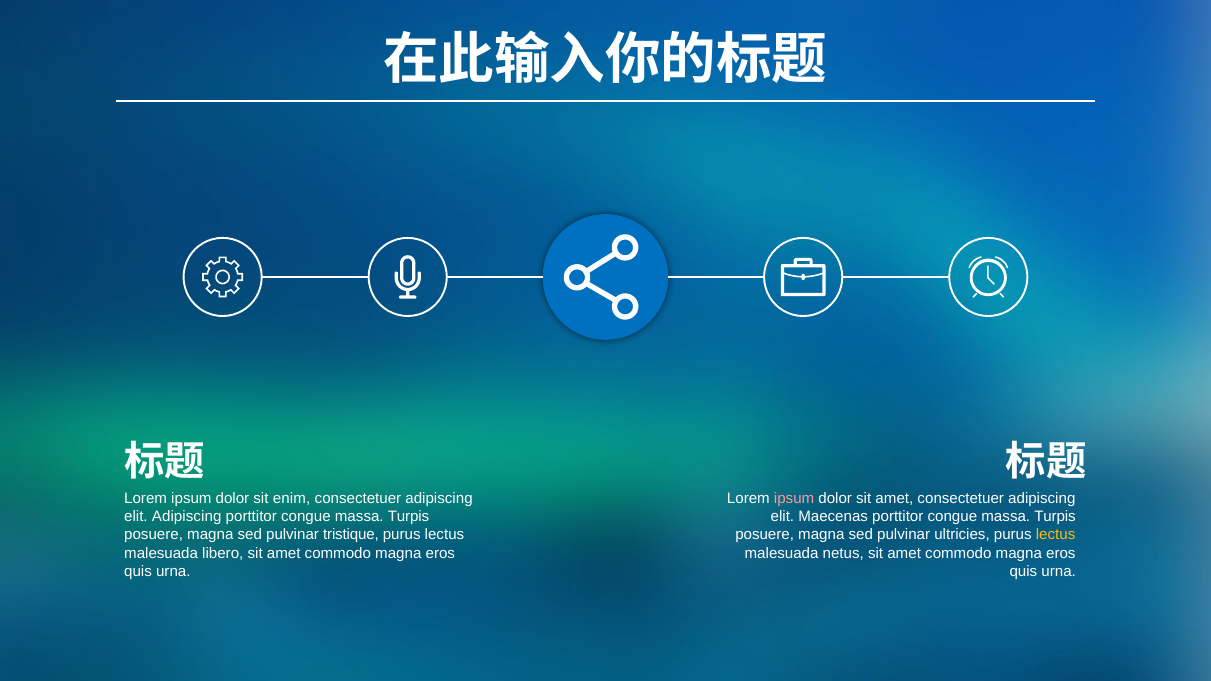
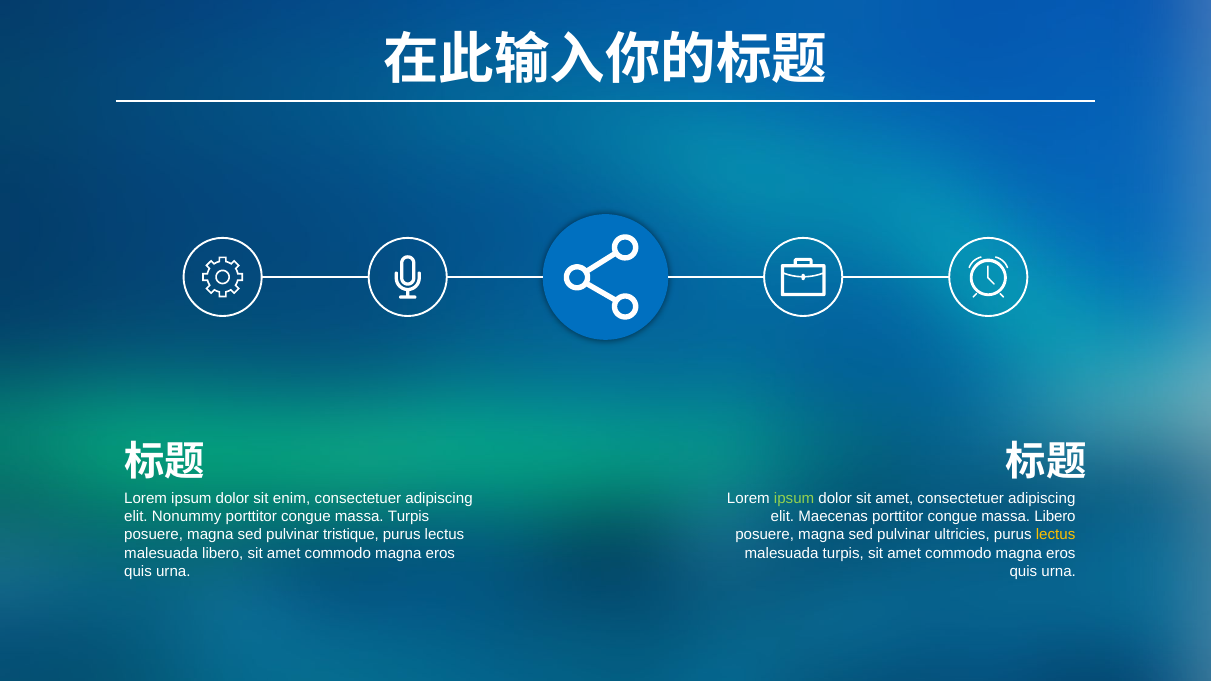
ipsum at (794, 499) colour: pink -> light green
elit Adipiscing: Adipiscing -> Nonummy
Turpis at (1055, 517): Turpis -> Libero
malesuada netus: netus -> turpis
